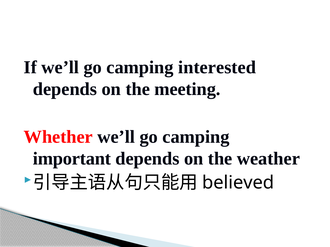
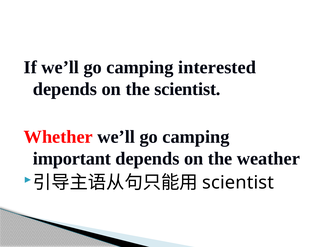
the meeting: meeting -> scientist
believed at (238, 183): believed -> scientist
